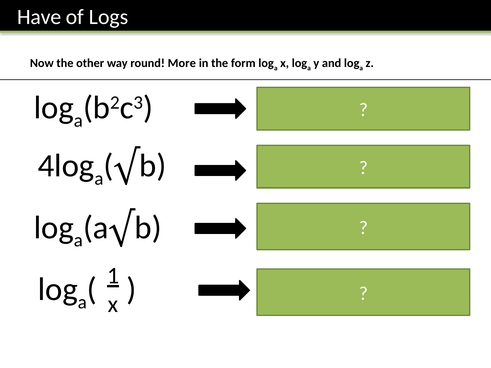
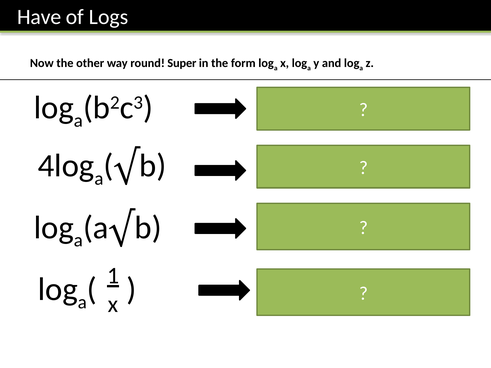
More: More -> Super
